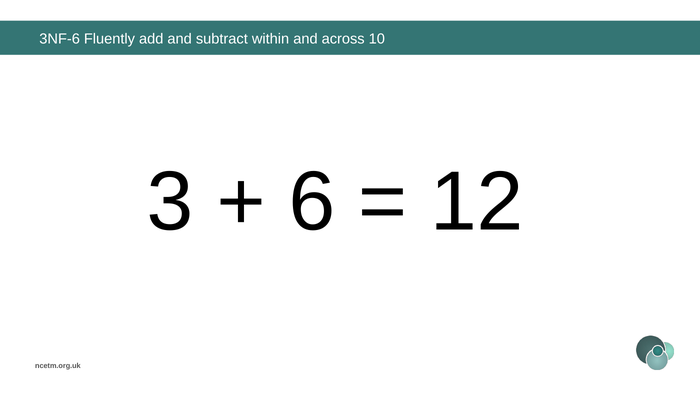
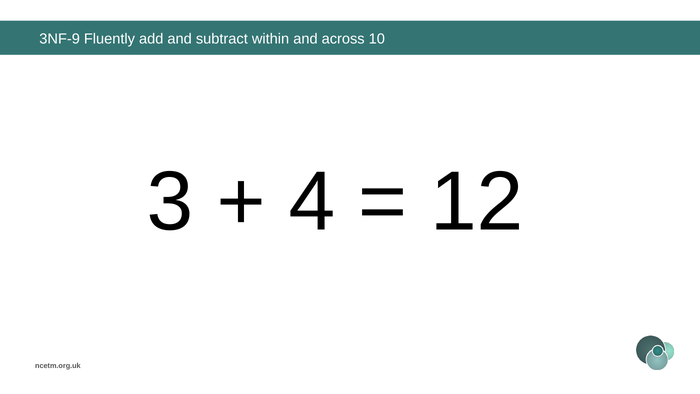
3NF-6: 3NF-6 -> 3NF-9
6: 6 -> 4
